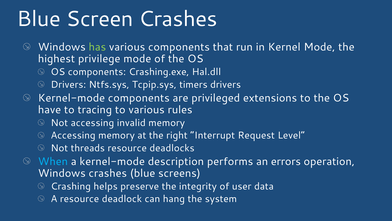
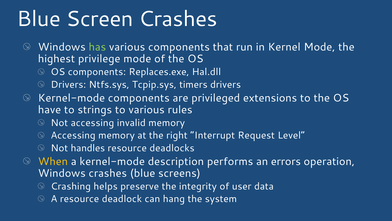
Crashing.exe: Crashing.exe -> Replaces.exe
tracing: tracing -> strings
threads: threads -> handles
When colour: light blue -> yellow
